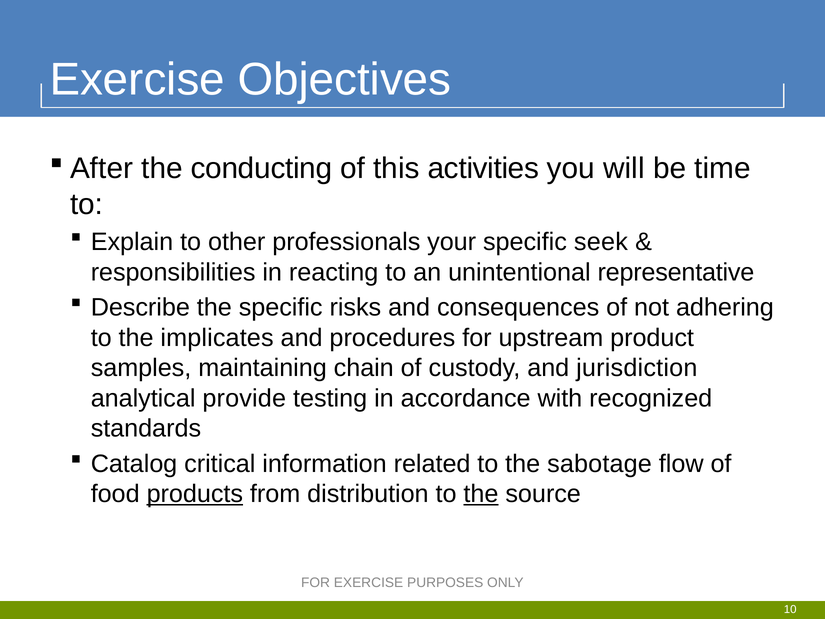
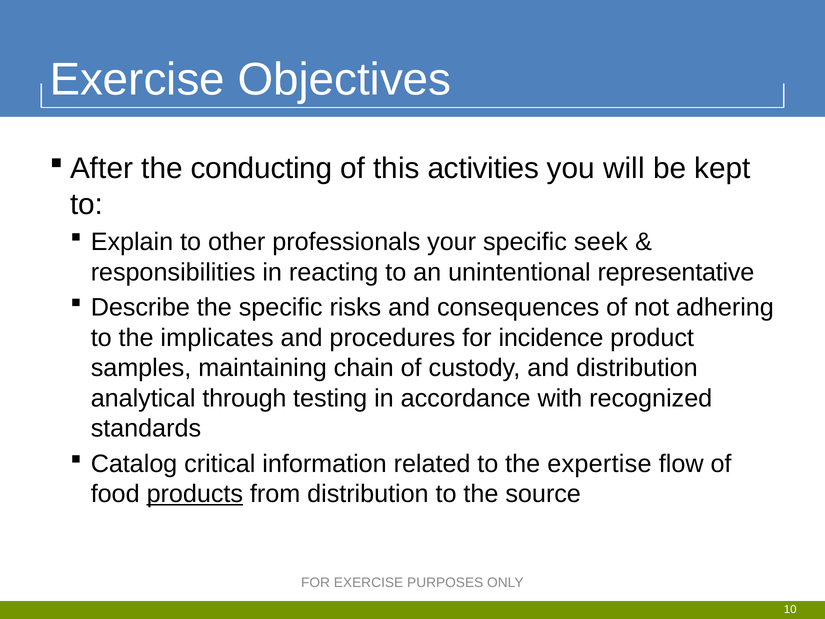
time: time -> kept
upstream: upstream -> incidence
and jurisdiction: jurisdiction -> distribution
provide: provide -> through
sabotage: sabotage -> expertise
the at (481, 494) underline: present -> none
